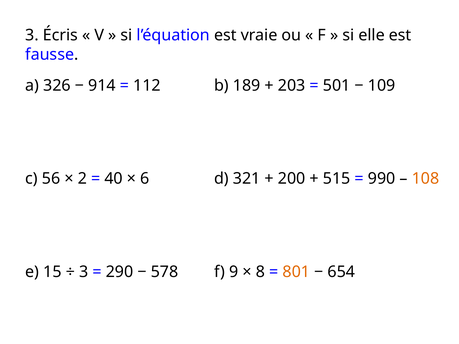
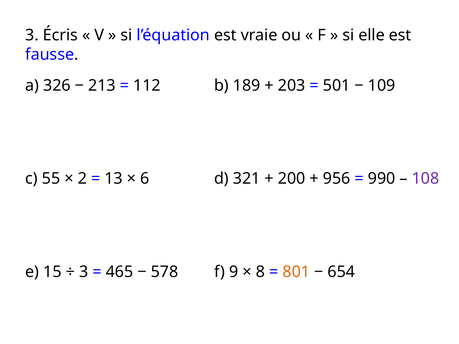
914: 914 -> 213
56: 56 -> 55
40: 40 -> 13
515: 515 -> 956
108 colour: orange -> purple
290: 290 -> 465
